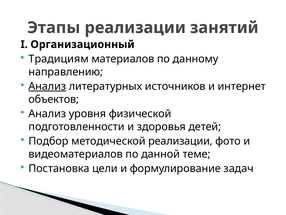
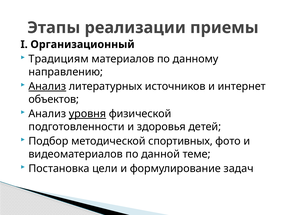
занятий: занятий -> приемы
уровня underline: none -> present
методической реализации: реализации -> спортивных
